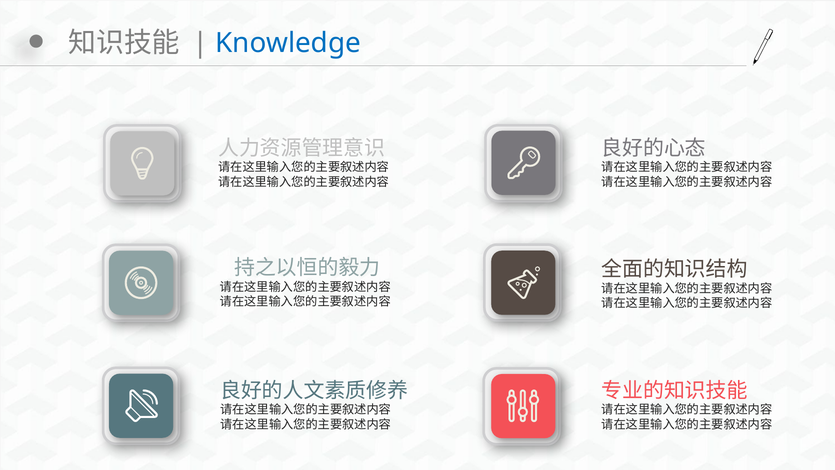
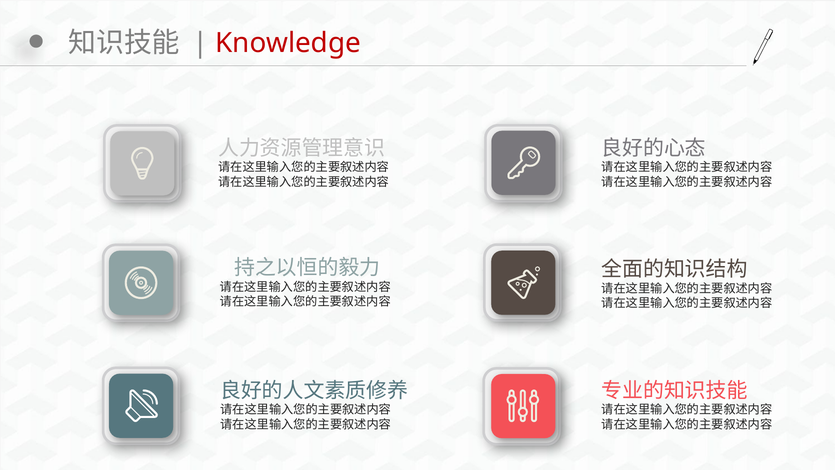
Knowledge colour: blue -> red
